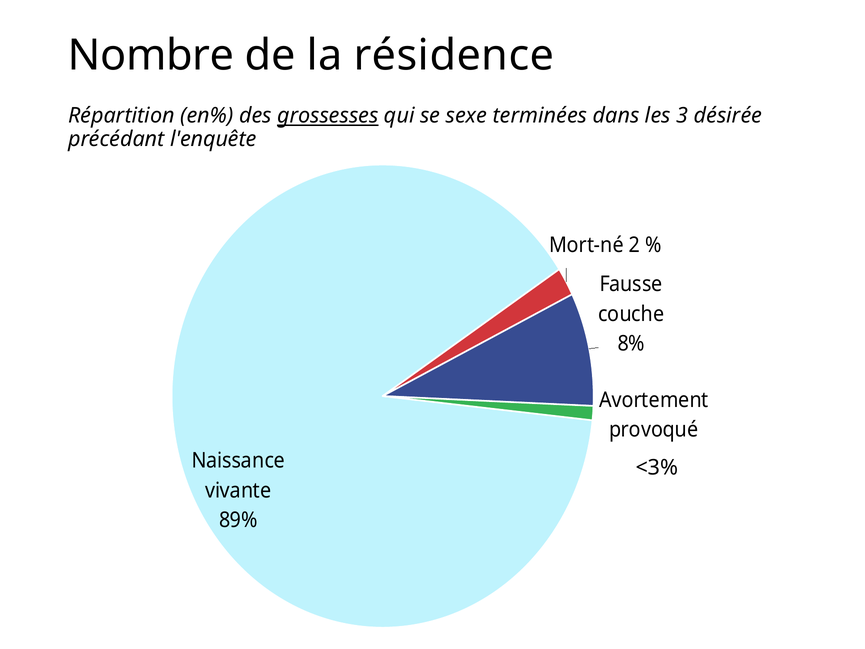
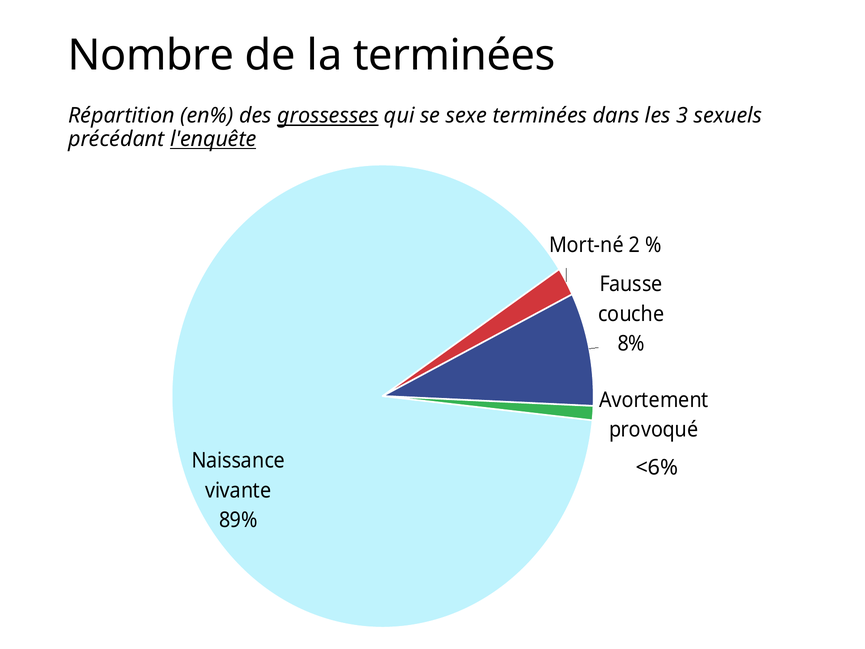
la résidence: résidence -> terminées
désirée: désirée -> sexuels
l'enquête underline: none -> present
<3%: <3% -> <6%
